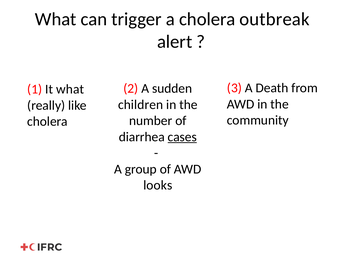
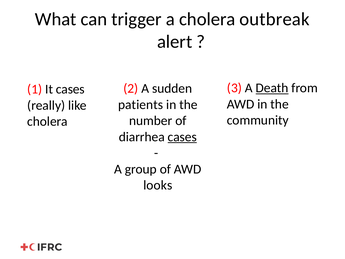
Death underline: none -> present
It what: what -> cases
children: children -> patients
